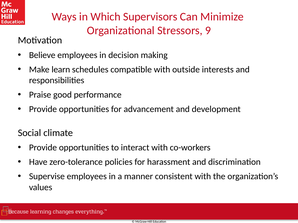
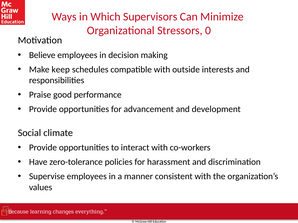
9: 9 -> 0
learn: learn -> keep
